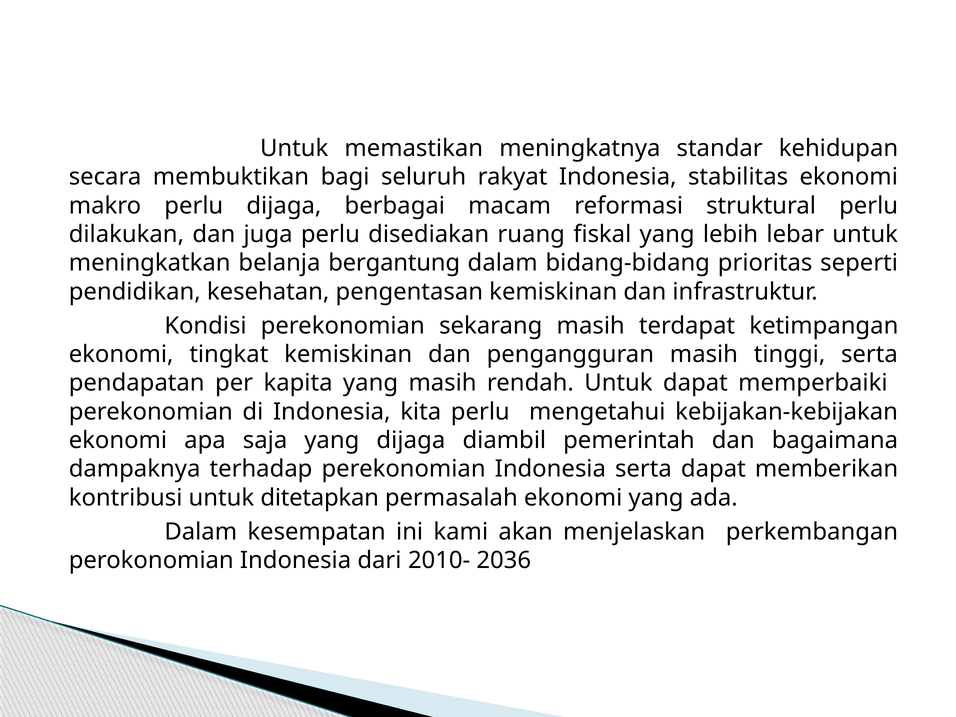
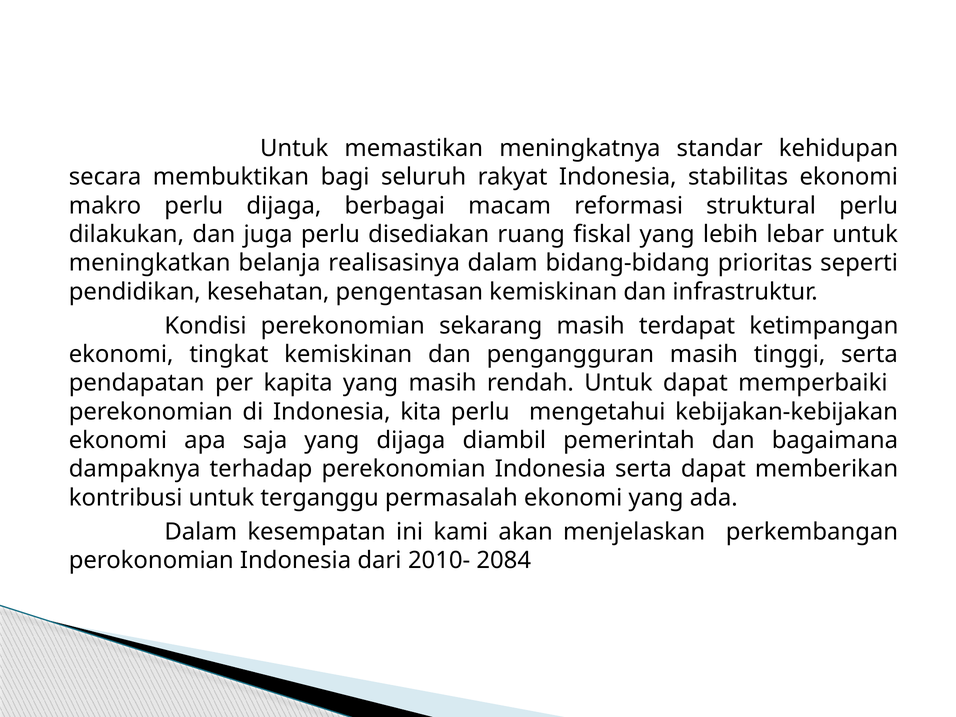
bergantung: bergantung -> realisasinya
ditetapkan: ditetapkan -> terganggu
2036: 2036 -> 2084
